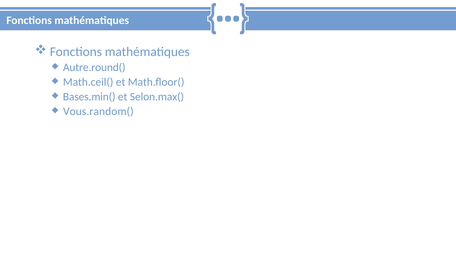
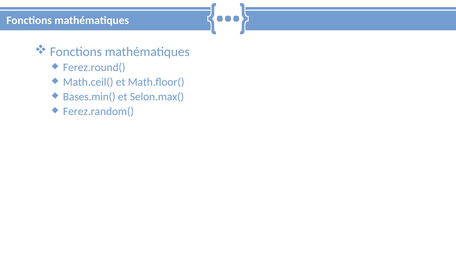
Autre.round(: Autre.round( -> Ferez.round(
Vous.random(: Vous.random( -> Ferez.random(
